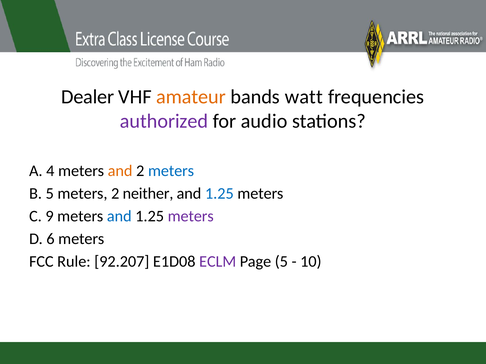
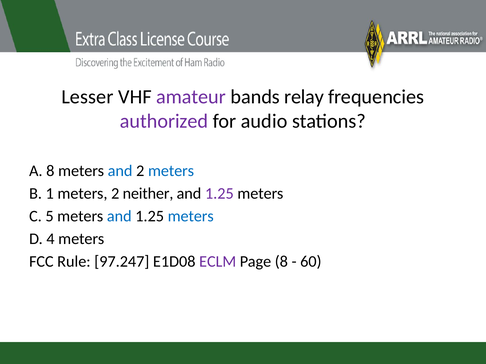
Dealer: Dealer -> Lesser
amateur colour: orange -> purple
watt: watt -> relay
A 4: 4 -> 8
and at (120, 171) colour: orange -> blue
B 5: 5 -> 1
1.25 at (219, 194) colour: blue -> purple
9: 9 -> 5
meters at (191, 217) colour: purple -> blue
6: 6 -> 4
92.207: 92.207 -> 97.247
Page 5: 5 -> 8
10: 10 -> 60
